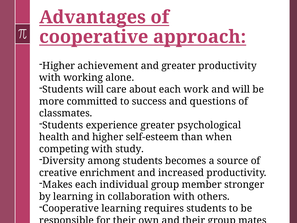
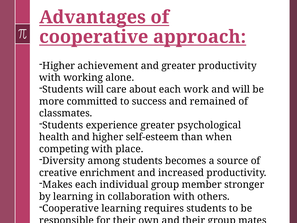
questions: questions -> remained
study: study -> place
